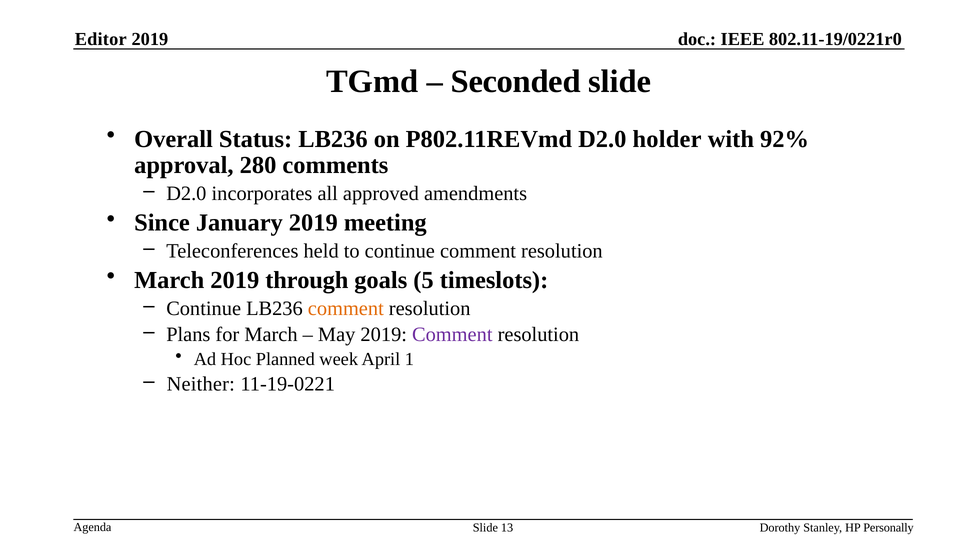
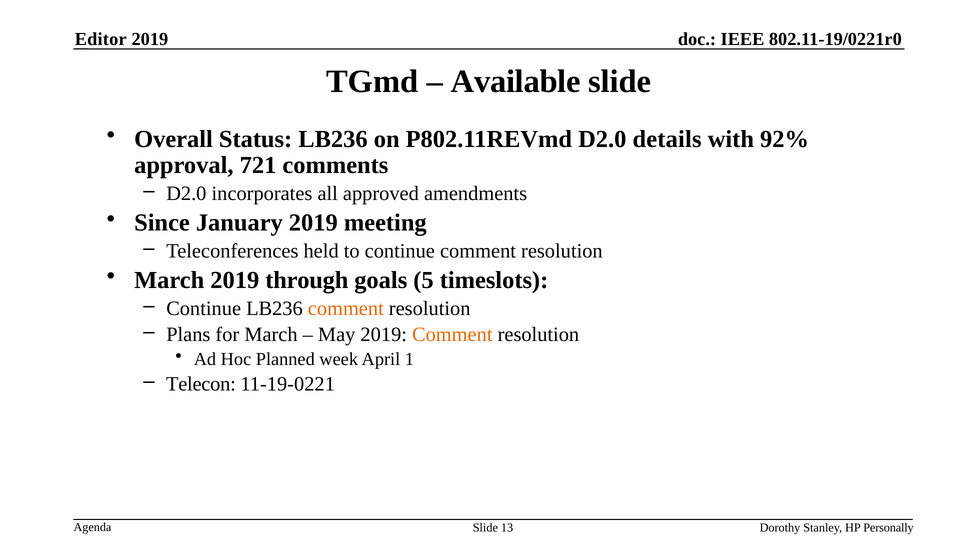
Seconded: Seconded -> Available
holder: holder -> details
280: 280 -> 721
Comment at (452, 334) colour: purple -> orange
Neither: Neither -> Telecon
